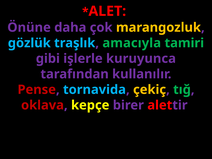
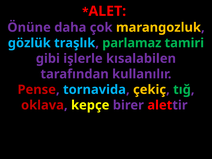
amacıyla: amacıyla -> parlamaz
kuruyunca: kuruyunca -> kısalabilen
